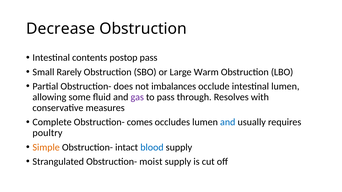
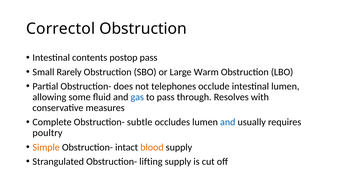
Decrease: Decrease -> Correctol
imbalances: imbalances -> telephones
gas colour: purple -> blue
comes: comes -> subtle
blood colour: blue -> orange
moist: moist -> lifting
